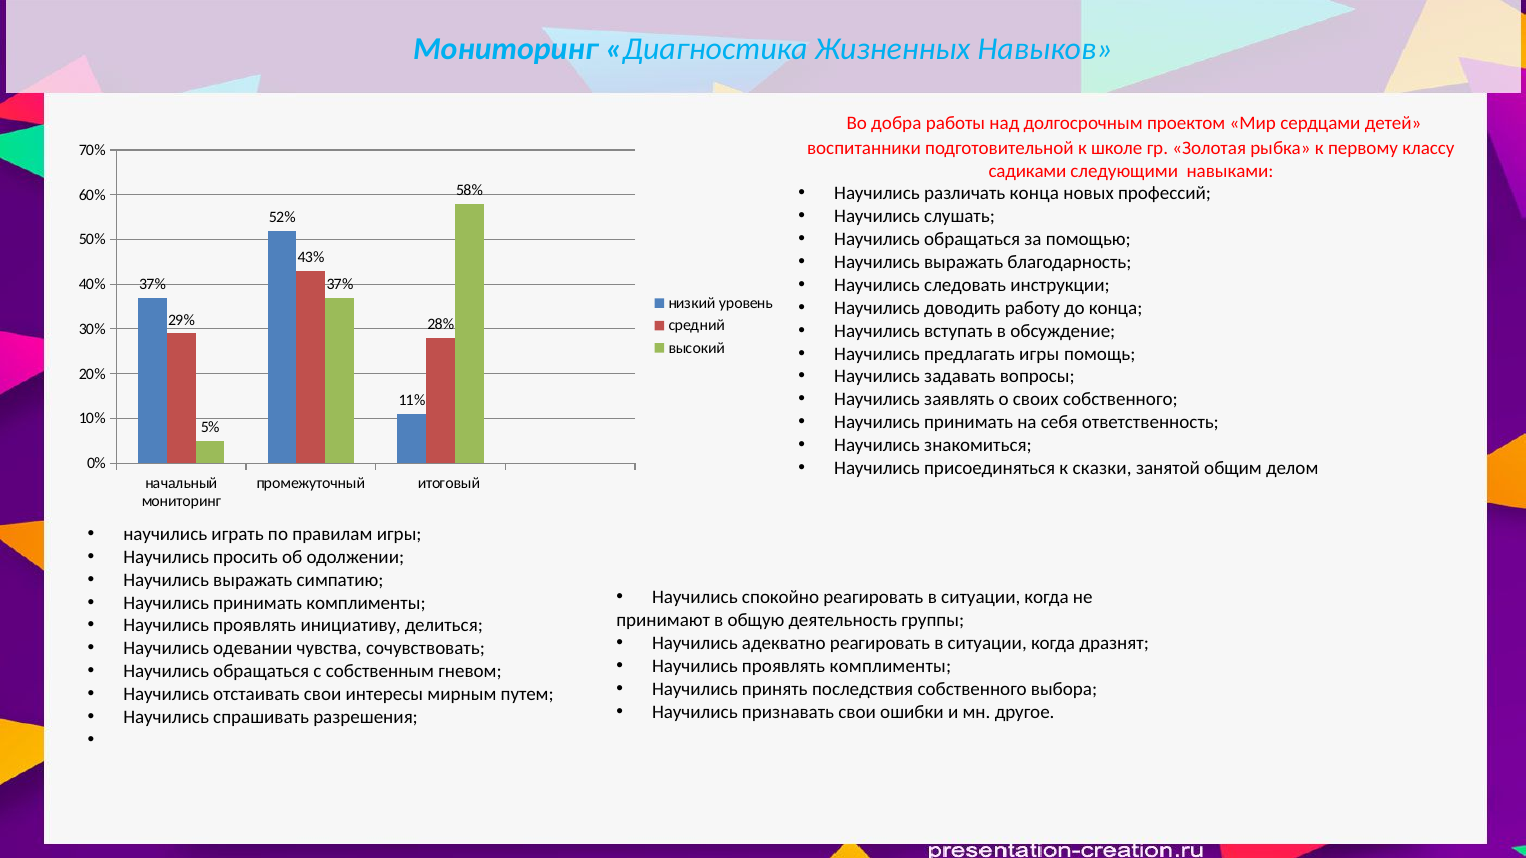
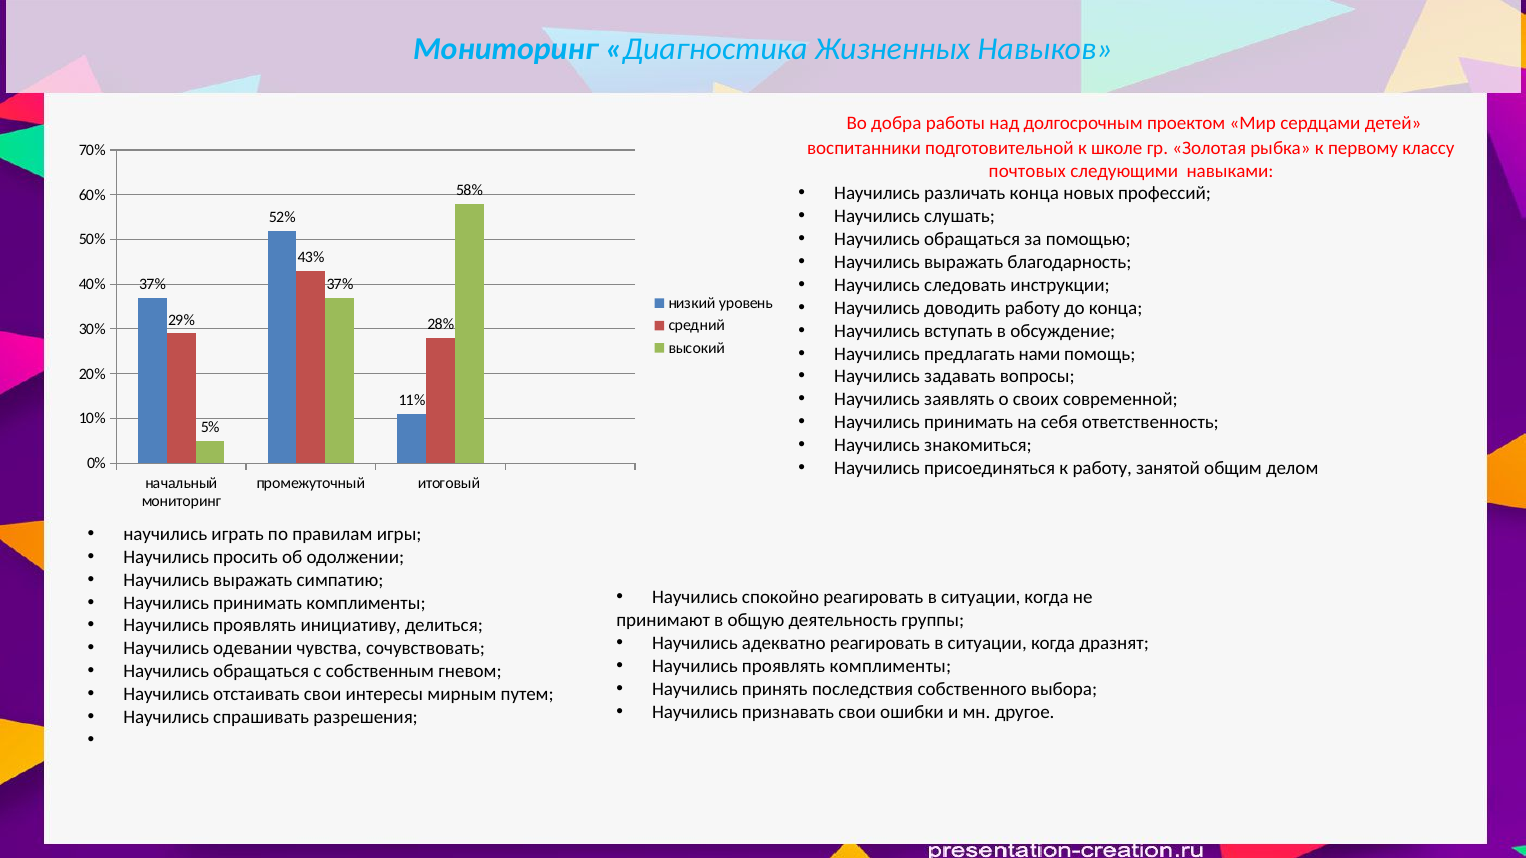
садиками: садиками -> почтовых
предлагать игры: игры -> нами
своих собственного: собственного -> современной
к сказки: сказки -> работу
